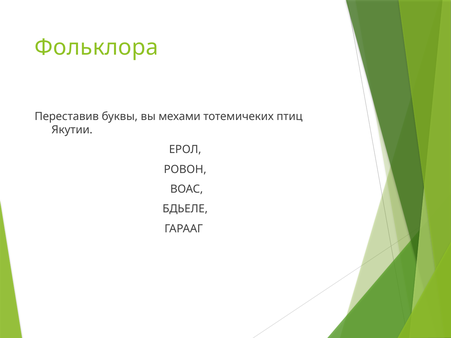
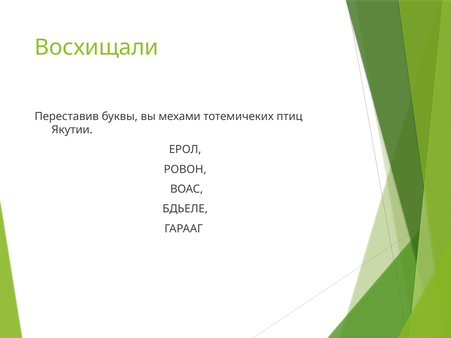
Фольклора: Фольклора -> Восхищали
